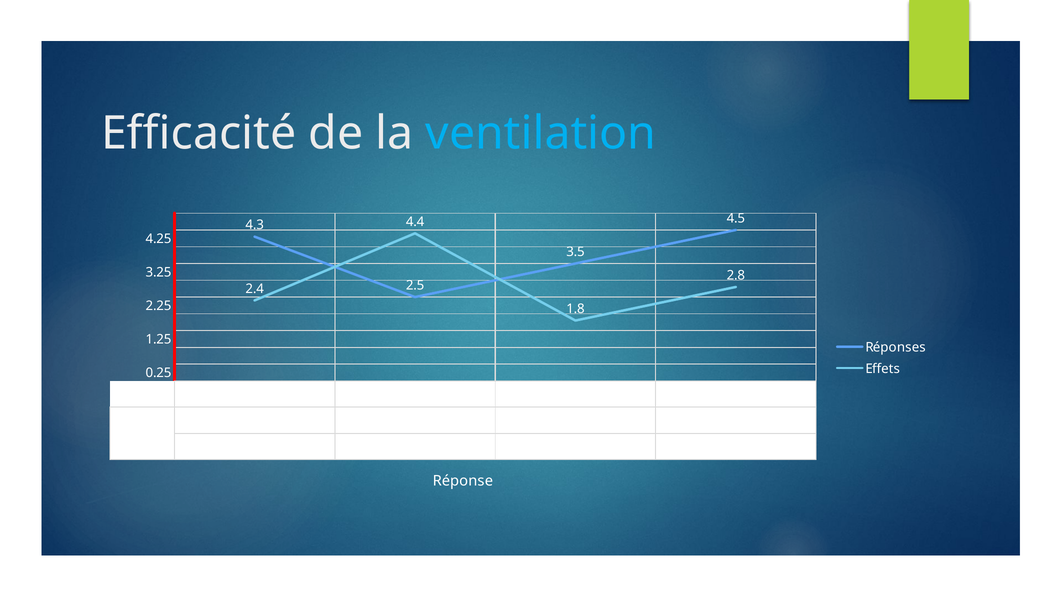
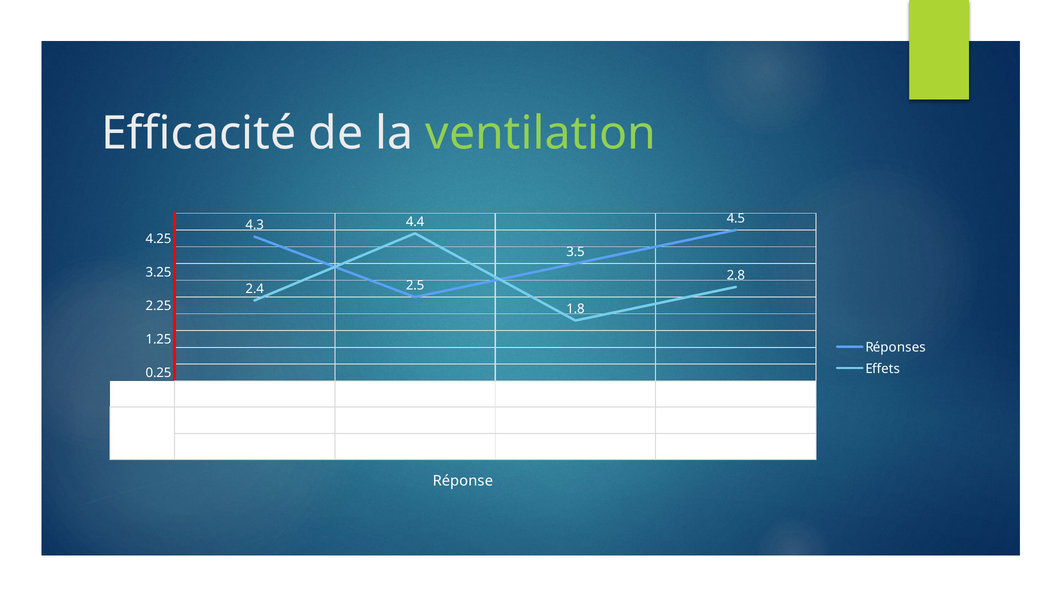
ventilation colour: light blue -> light green
